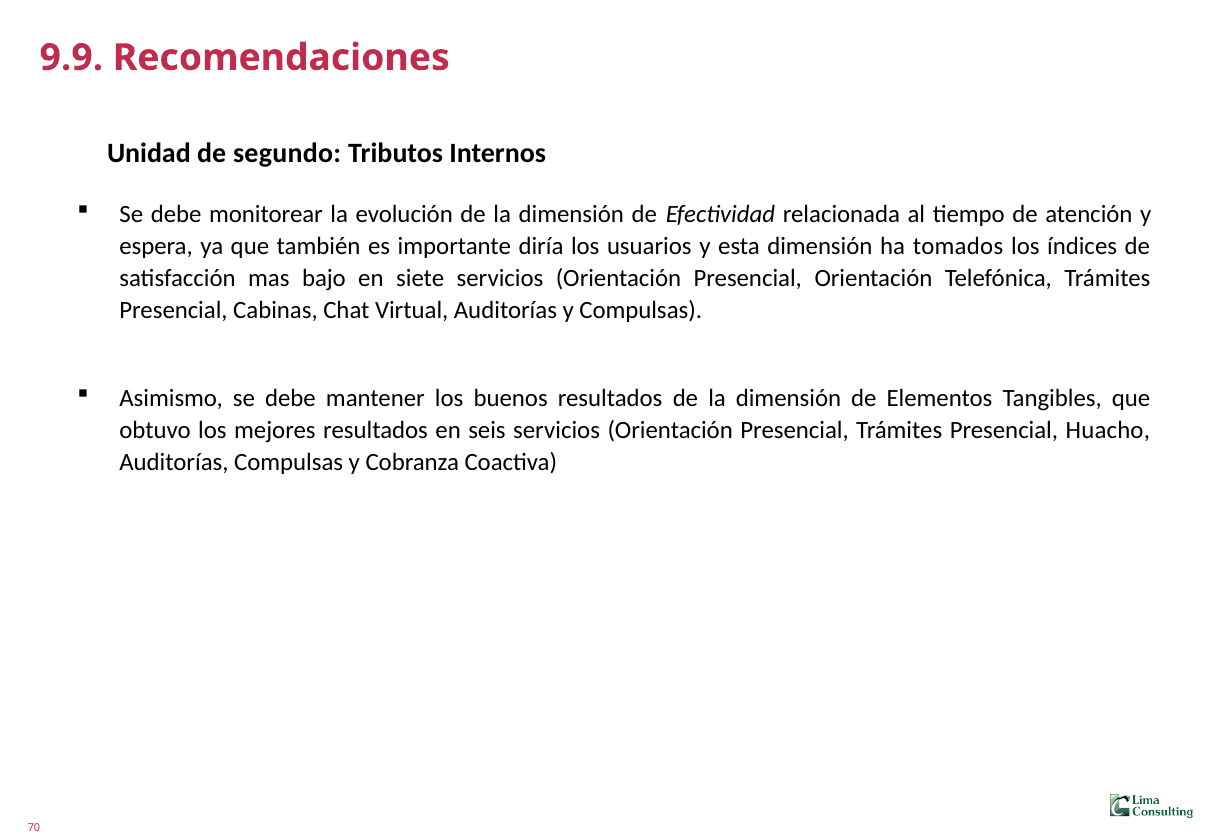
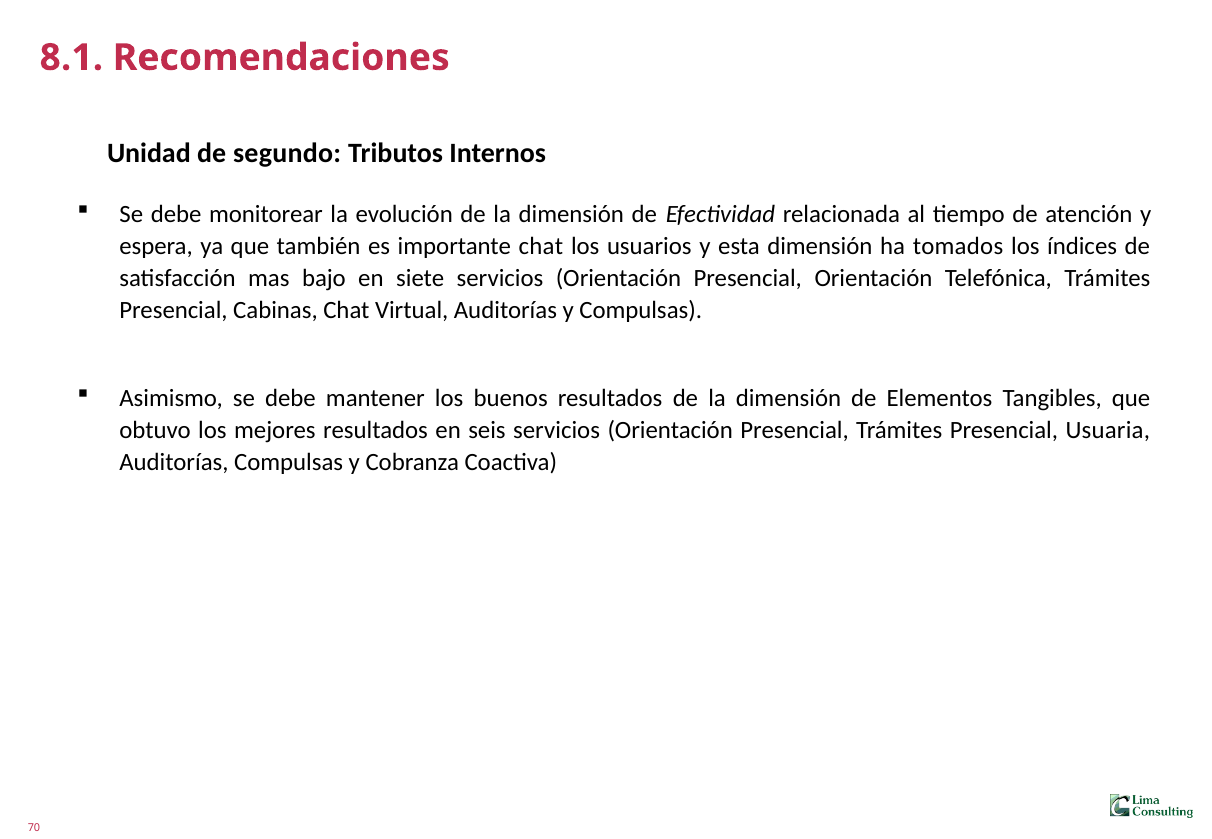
9.9: 9.9 -> 8.1
importante diría: diría -> chat
Huacho: Huacho -> Usuaria
